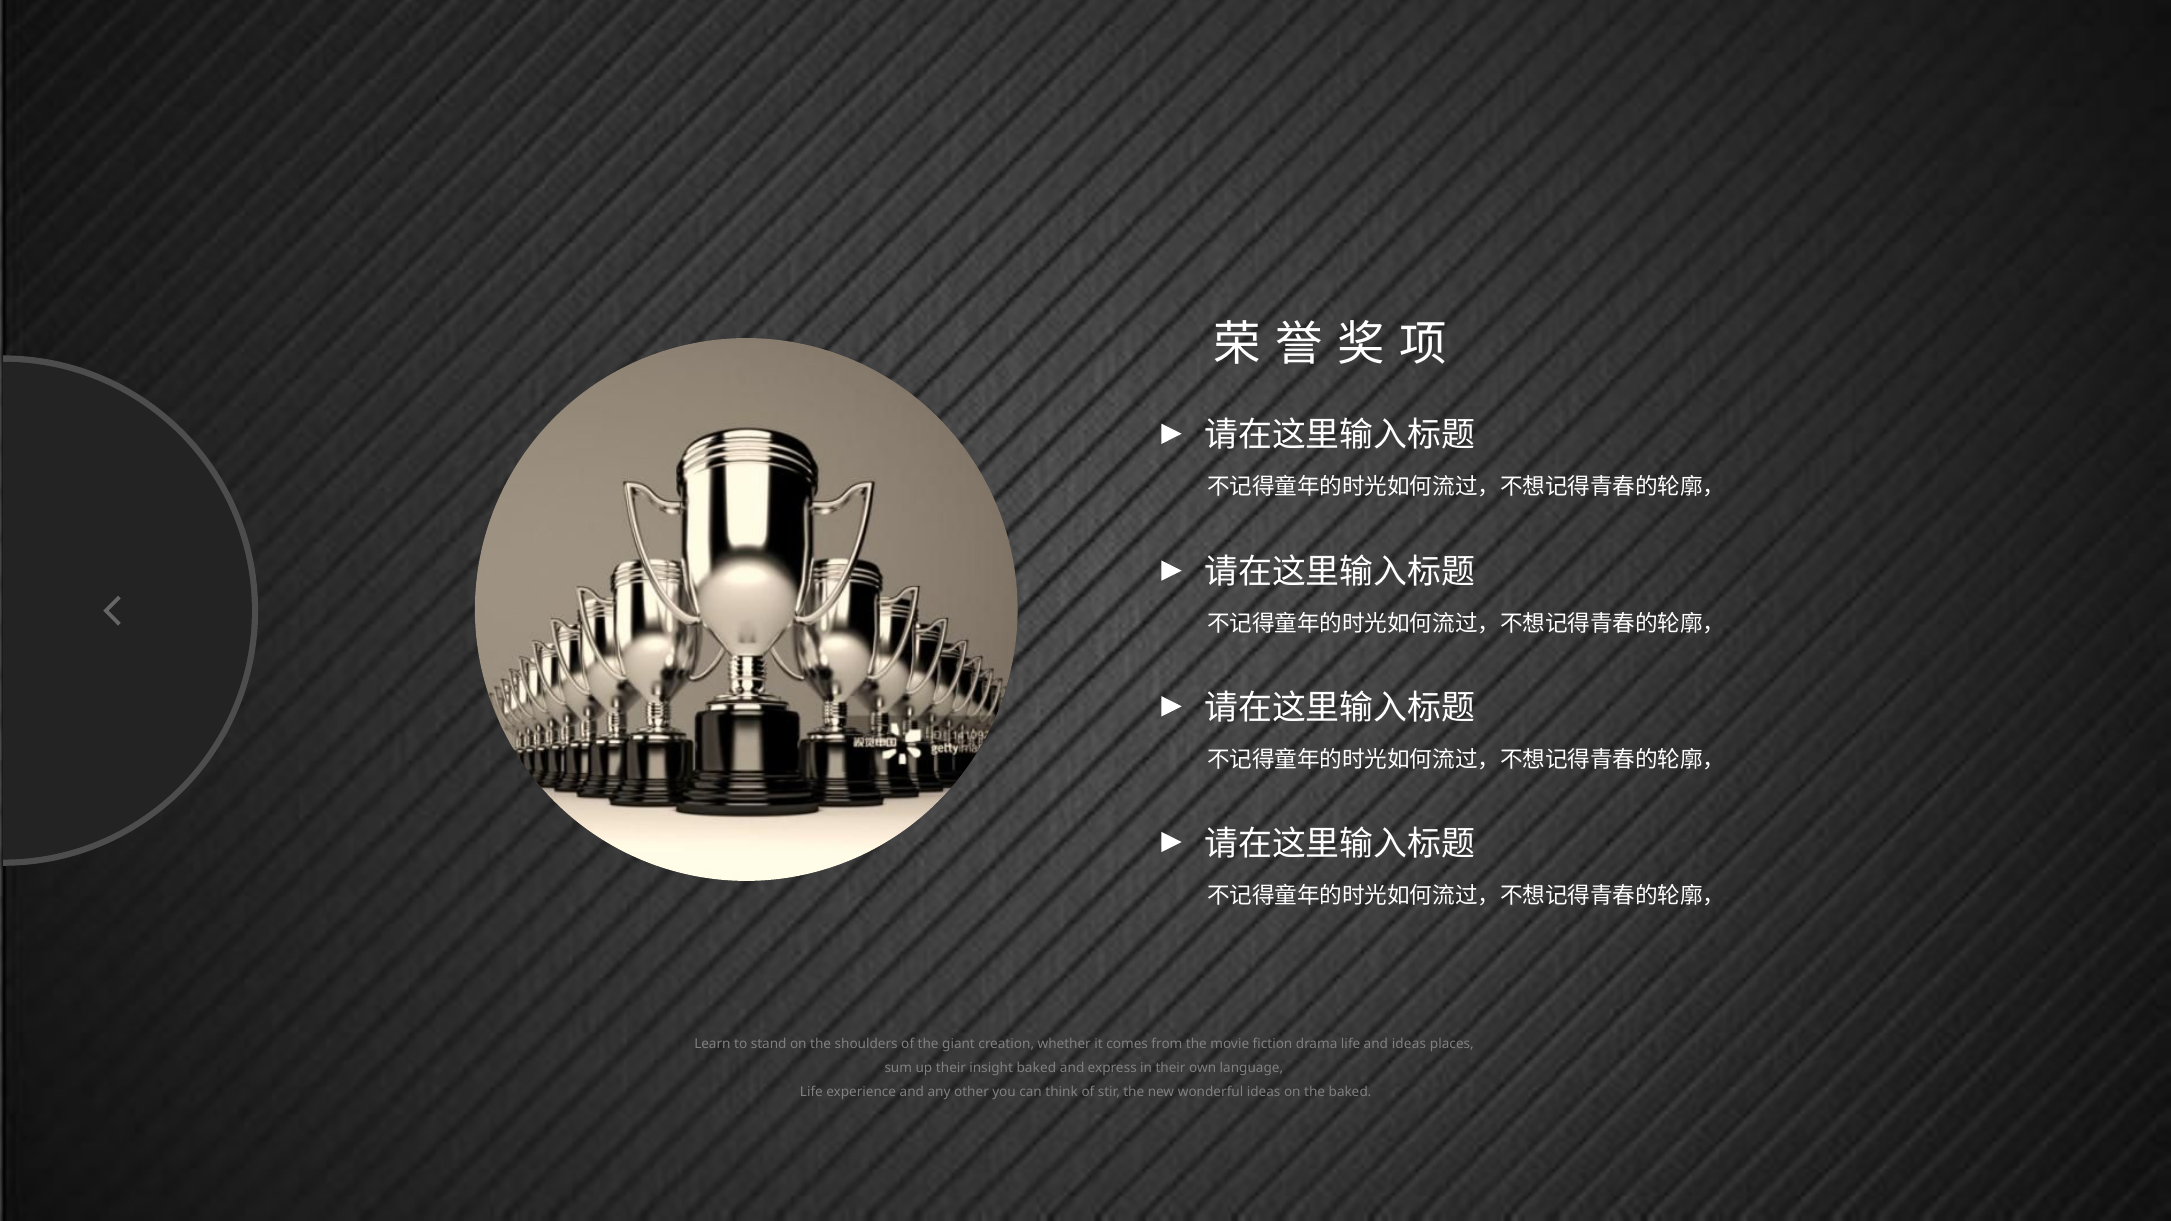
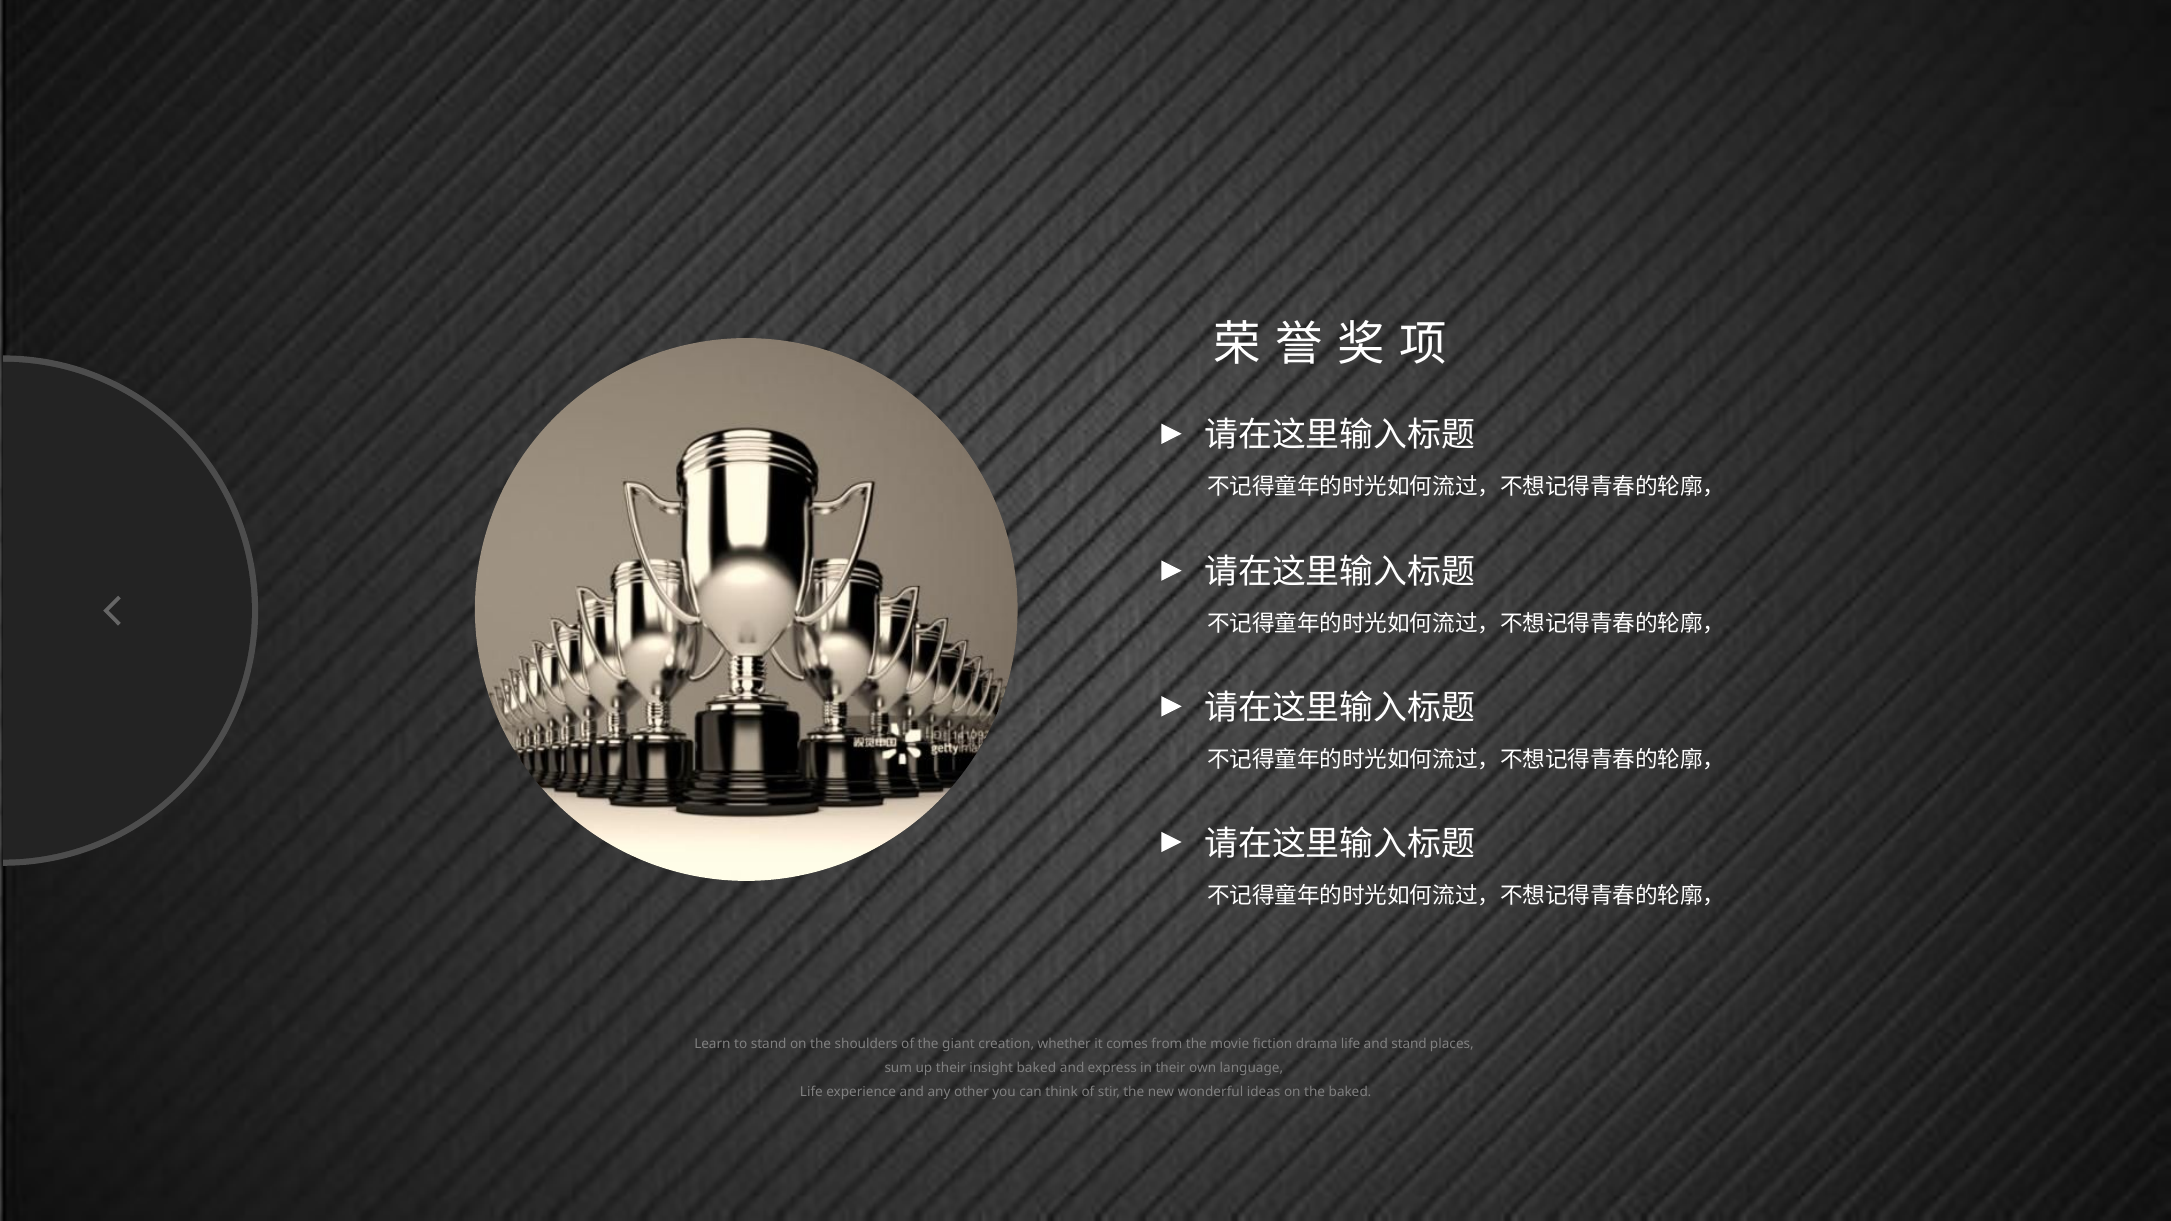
and ideas: ideas -> stand
